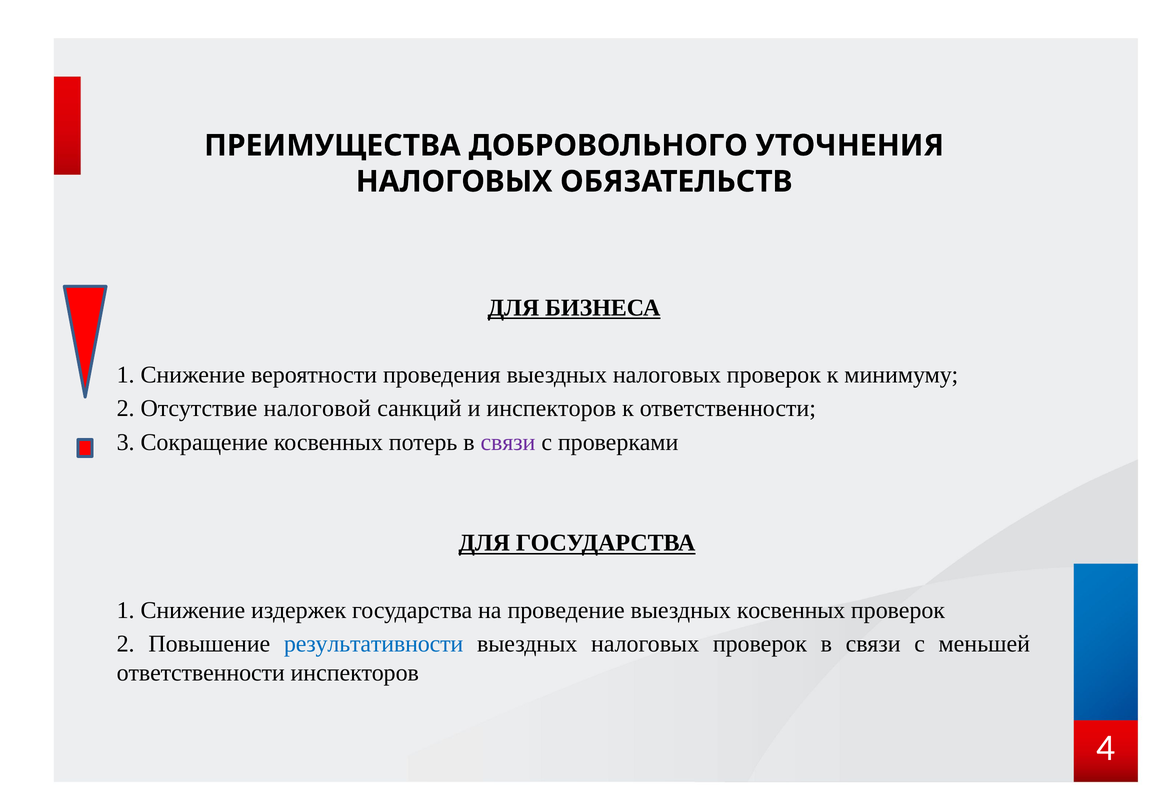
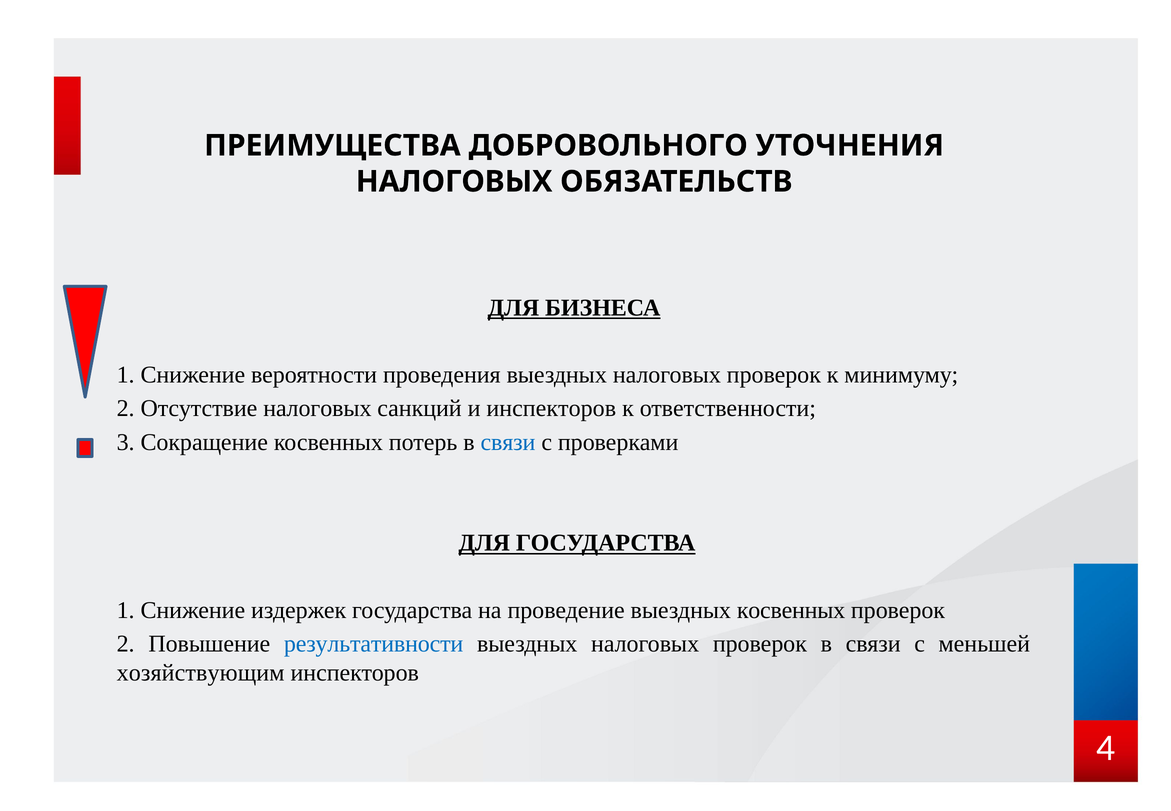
Отсутствие налоговой: налоговой -> налоговых
связи at (508, 442) colour: purple -> blue
ответственности at (201, 672): ответственности -> хозяйствующим
